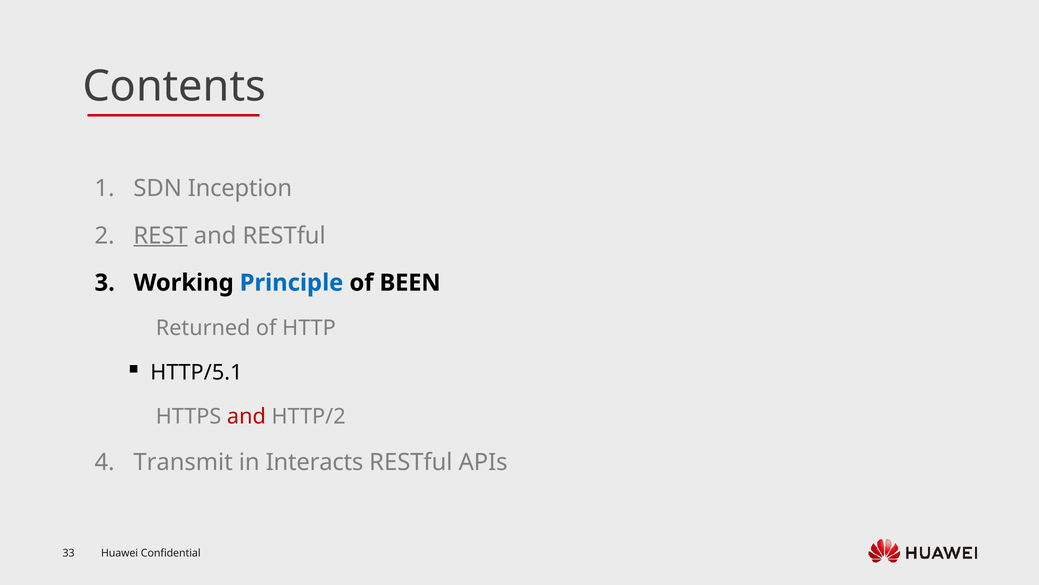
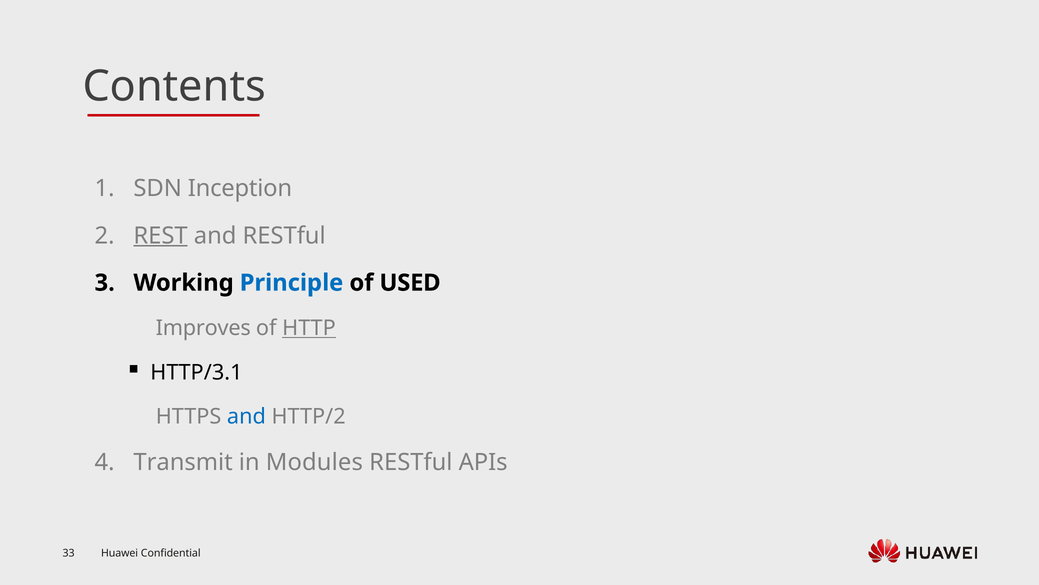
BEEN: BEEN -> USED
Returned: Returned -> Improves
HTTP underline: none -> present
HTTP/5.1: HTTP/5.1 -> HTTP/3.1
and at (246, 416) colour: red -> blue
Interacts: Interacts -> Modules
